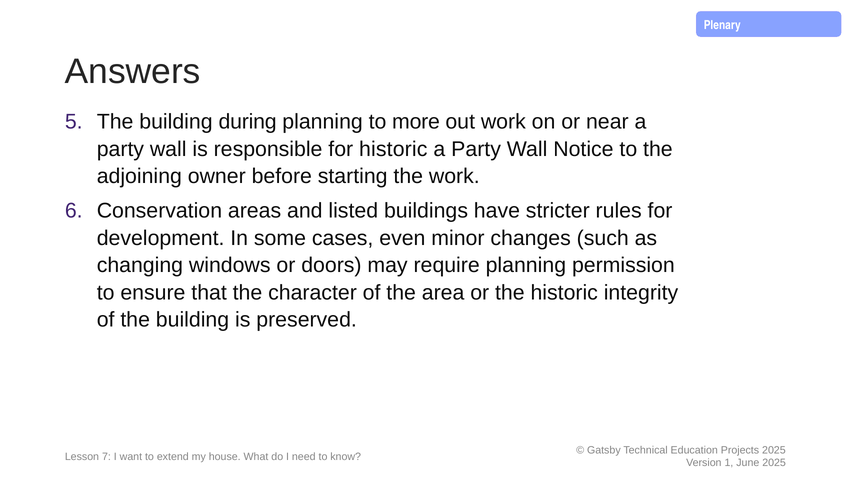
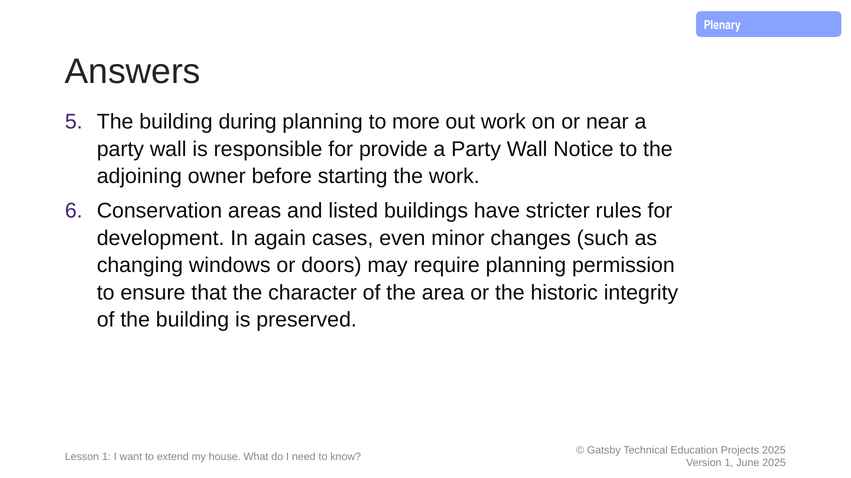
for historic: historic -> provide
some: some -> again
Lesson 7: 7 -> 1
